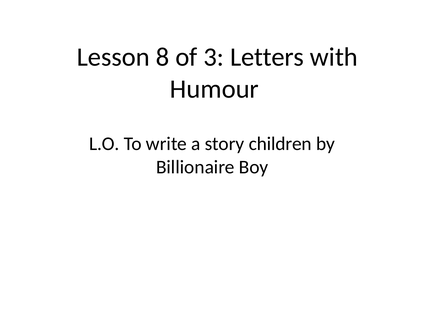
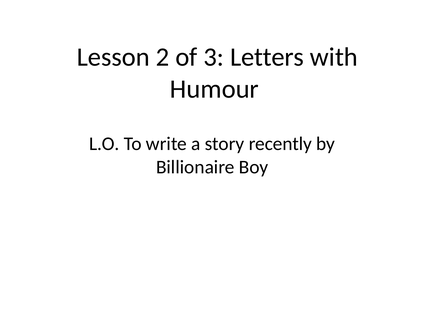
8: 8 -> 2
children: children -> recently
